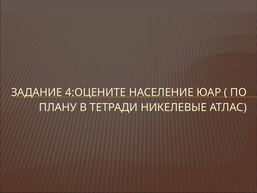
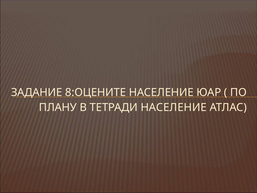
4:ОЦЕНИТЕ: 4:ОЦЕНИТЕ -> 8:ОЦЕНИТЕ
ТЕТРАДИ НИКЕЛЕВЫЕ: НИКЕЛЕВЫЕ -> НАСЕЛЕНИЕ
